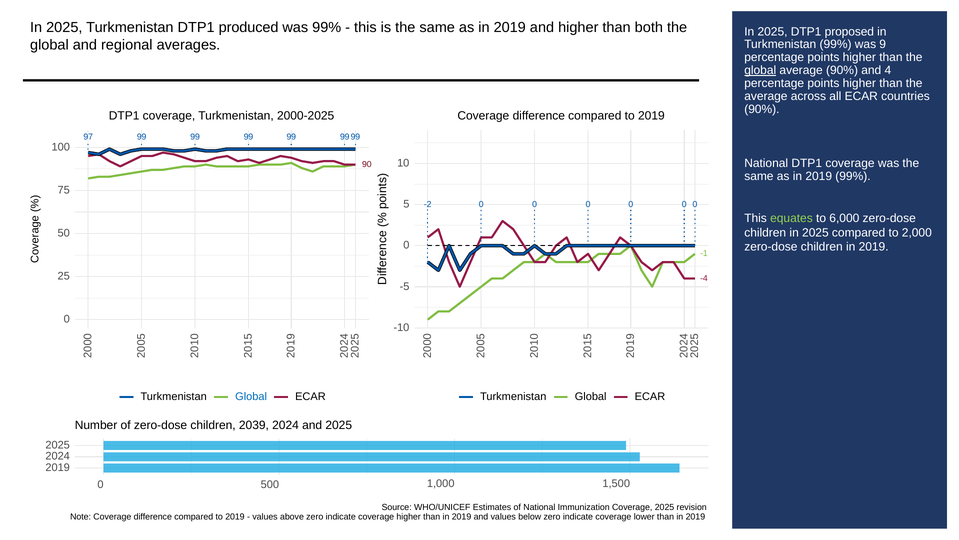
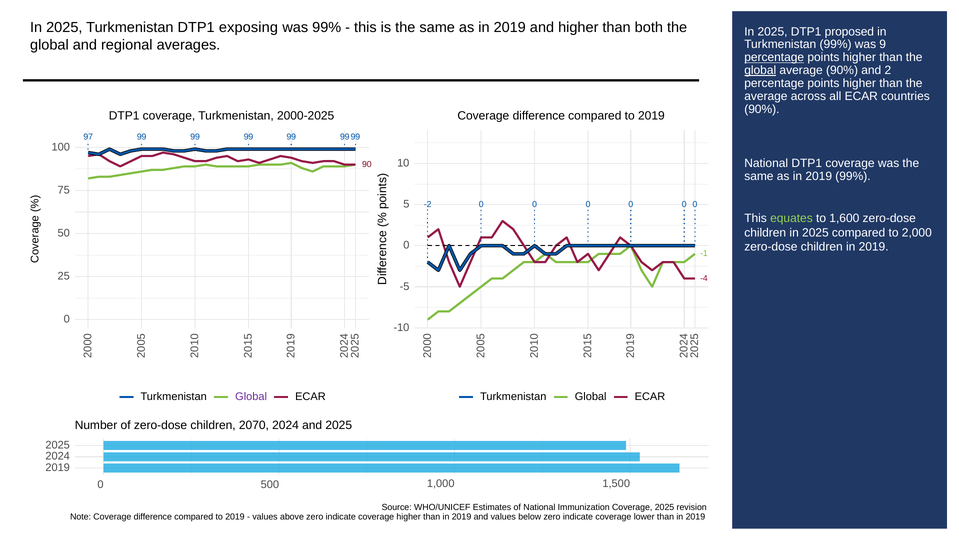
produced: produced -> exposing
percentage at (774, 57) underline: none -> present
and 4: 4 -> 2
6,000: 6,000 -> 1,600
Global at (251, 396) colour: blue -> purple
2039: 2039 -> 2070
